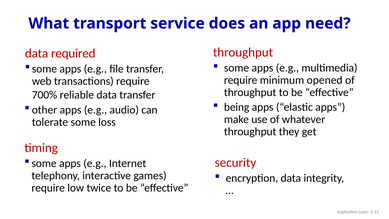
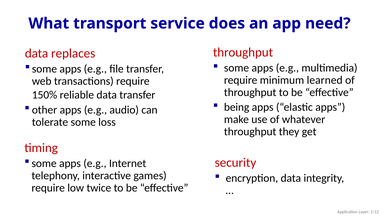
required: required -> replaces
opened: opened -> learned
700%: 700% -> 150%
